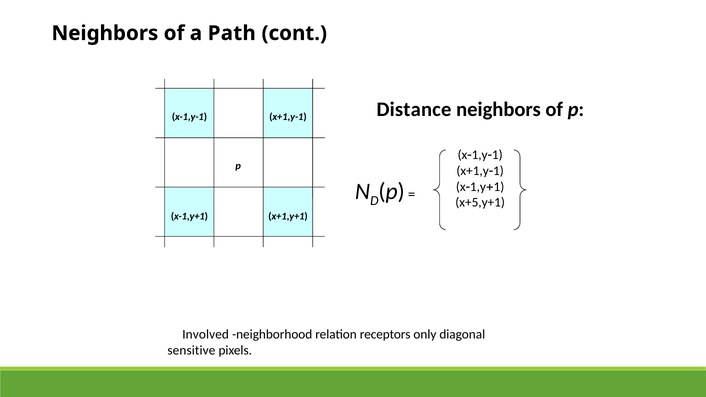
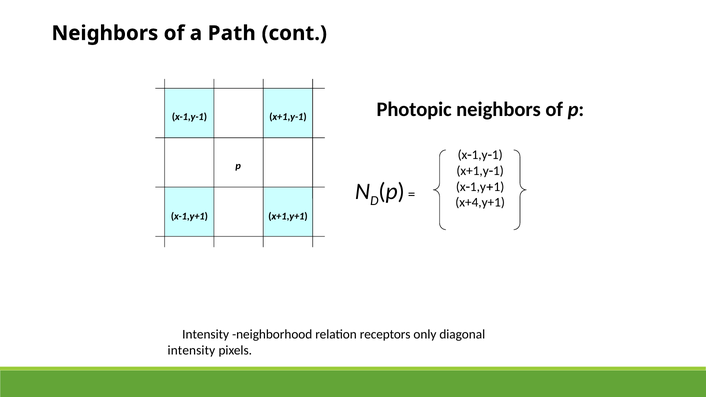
Distance: Distance -> Photopic
x+5,y+1: x+5,y+1 -> x+4,y+1
Involved at (206, 334): Involved -> Intensity
sensitive at (191, 350): sensitive -> intensity
